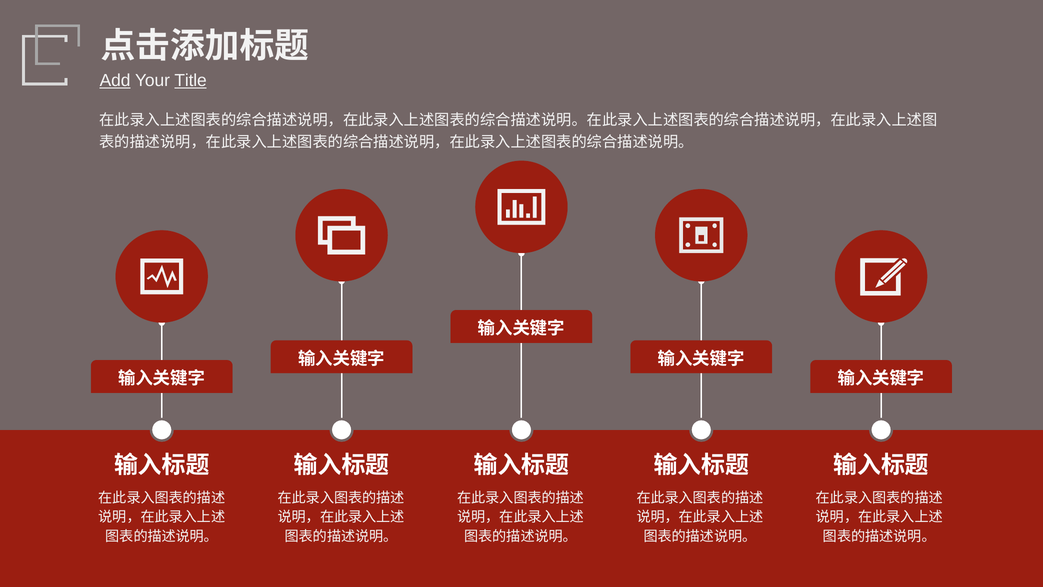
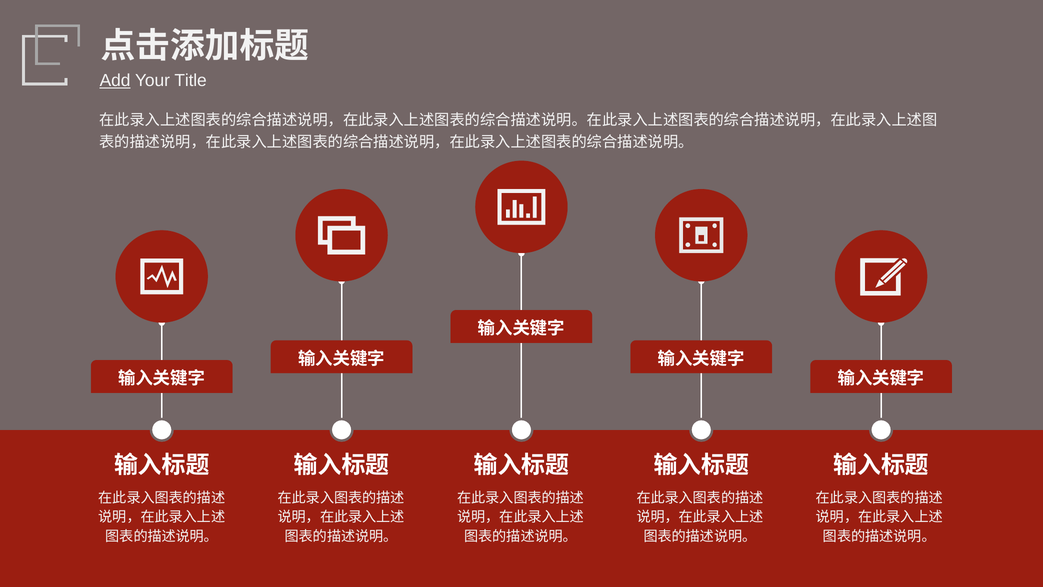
Title underline: present -> none
